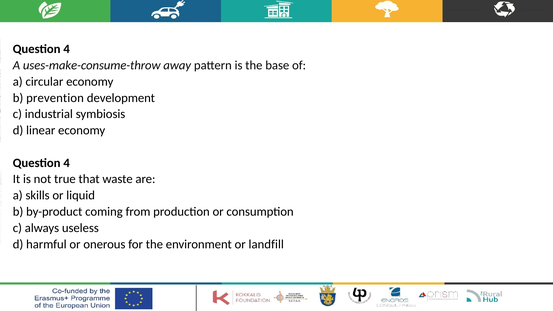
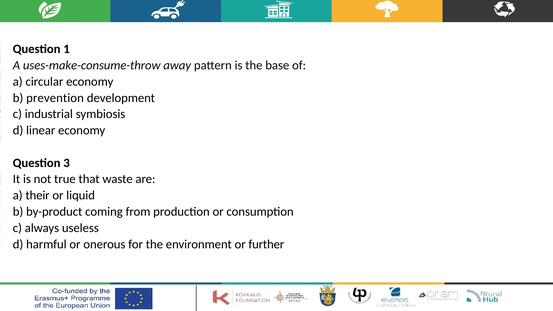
4 at (67, 49): 4 -> 1
4 at (67, 163): 4 -> 3
skills: skills -> their
landfill: landfill -> further
